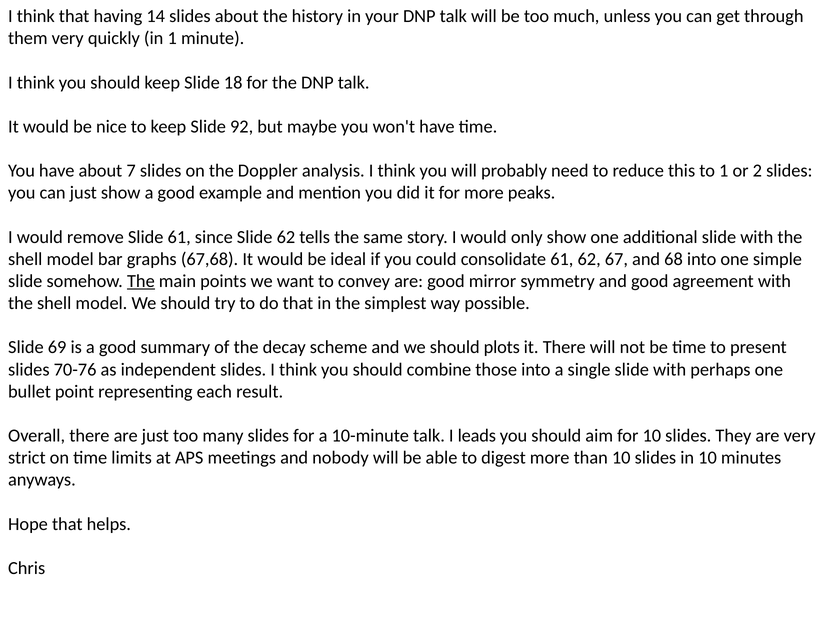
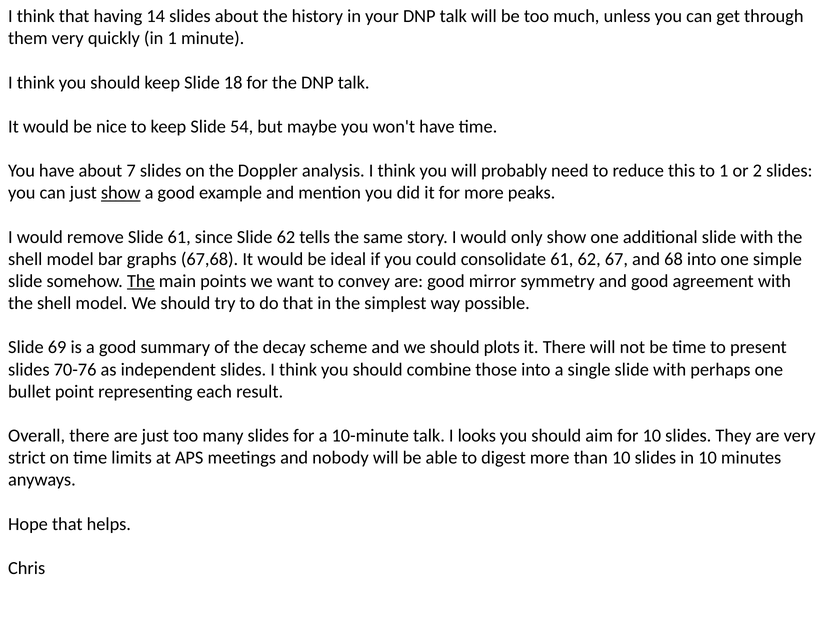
92: 92 -> 54
show at (121, 193) underline: none -> present
leads: leads -> looks
